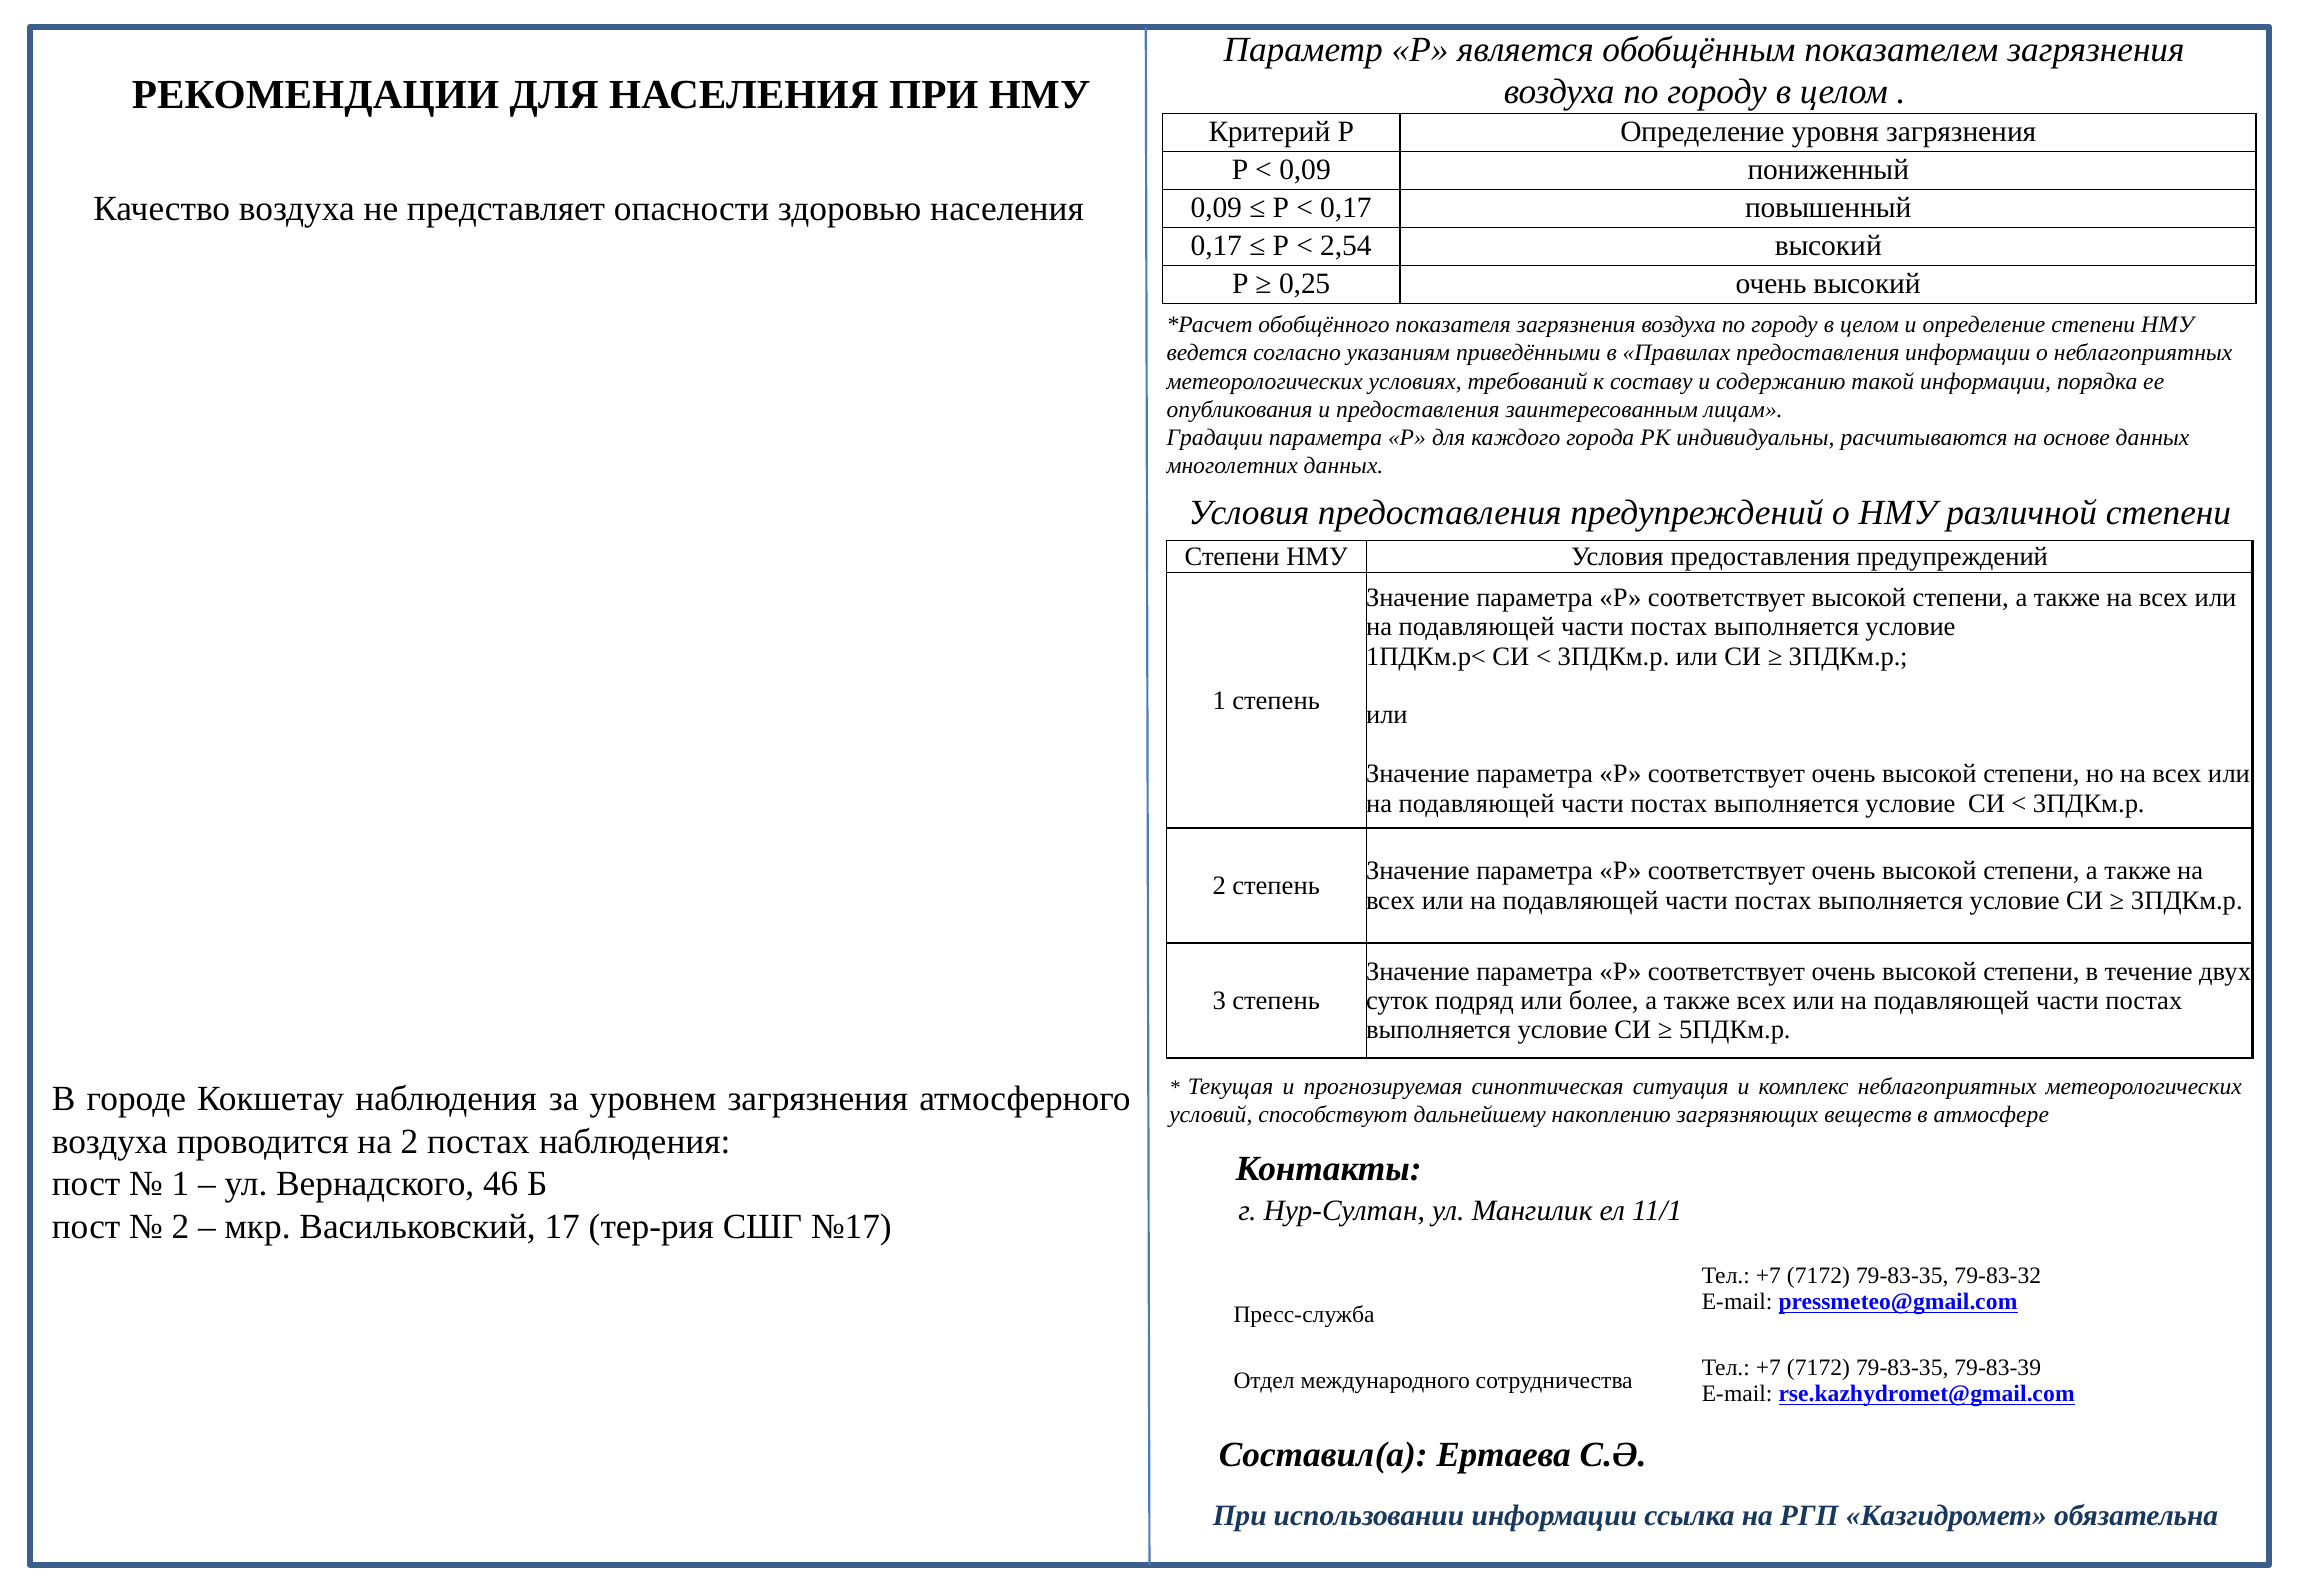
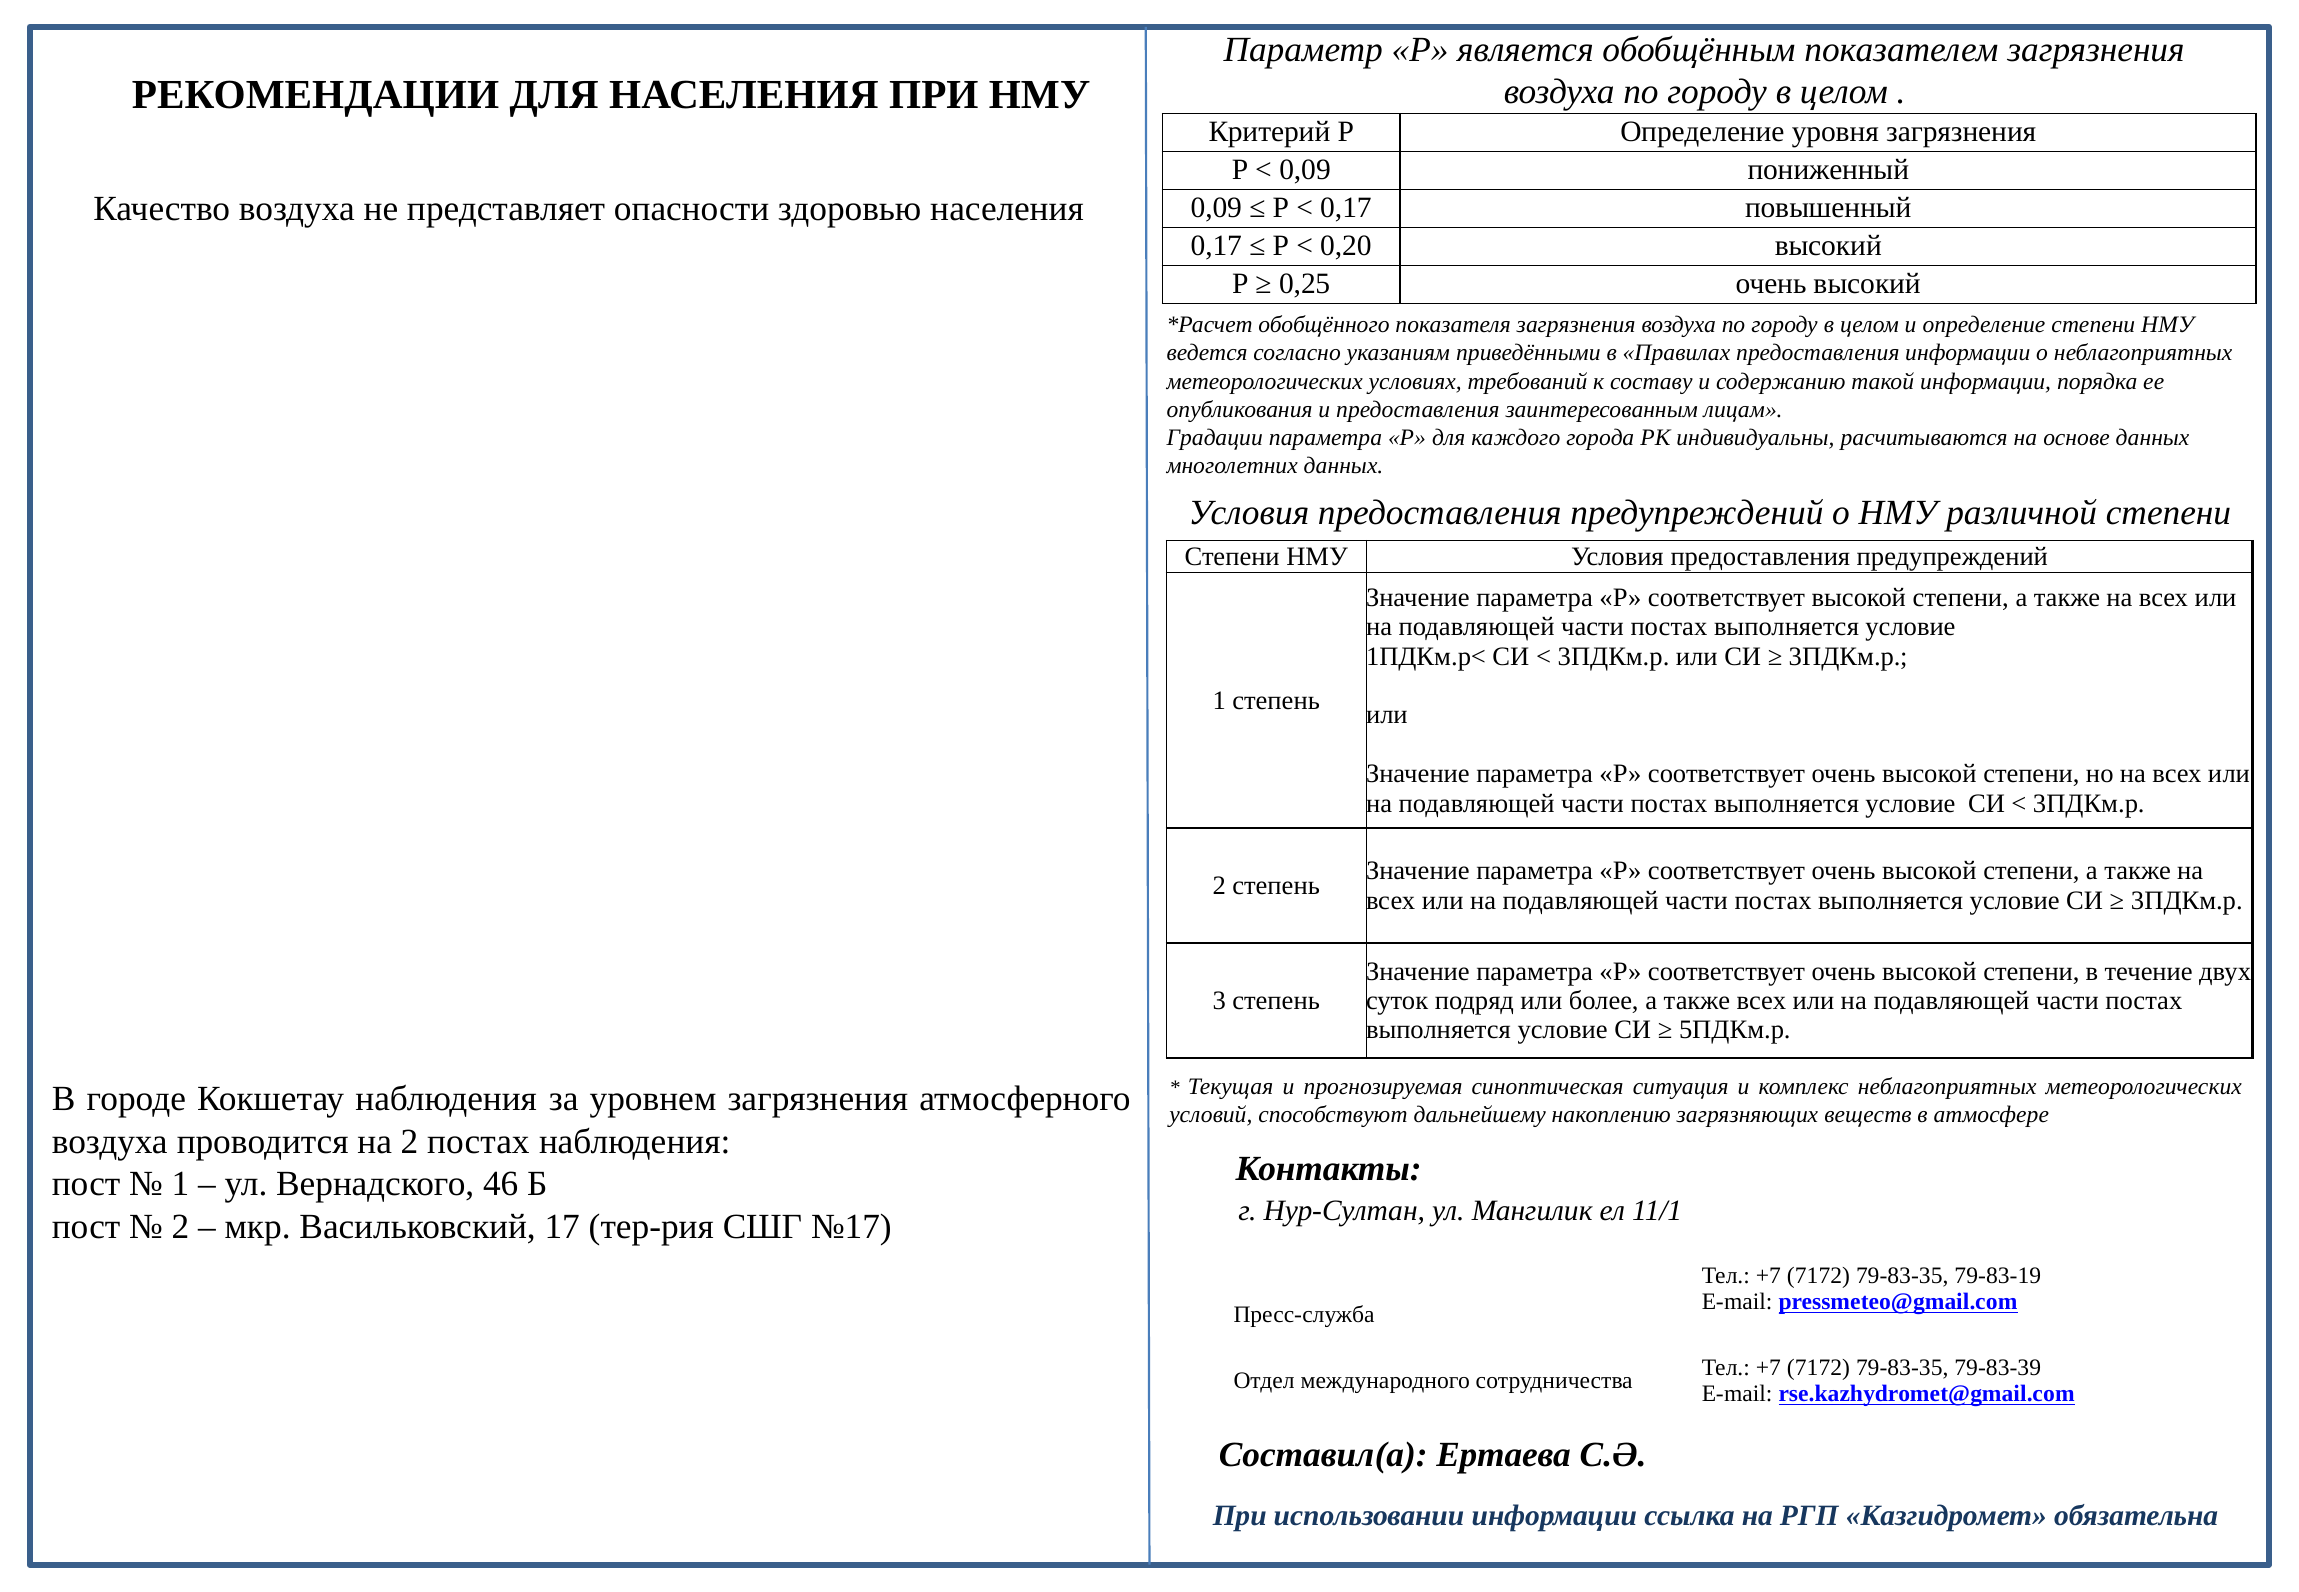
2,54: 2,54 -> 0,20
79-83-32: 79-83-32 -> 79-83-19
